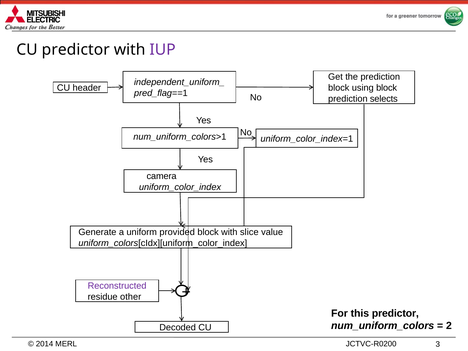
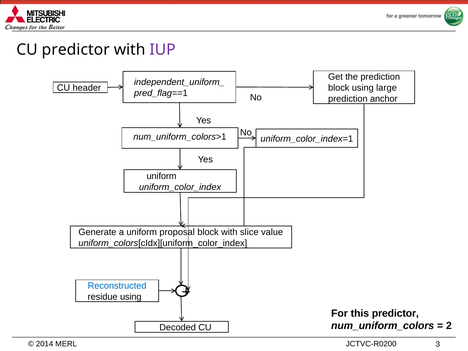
using block: block -> large
selects: selects -> anchor
camera at (162, 176): camera -> uniform
provided: provided -> proposal
Reconstructed colour: purple -> blue
residue other: other -> using
